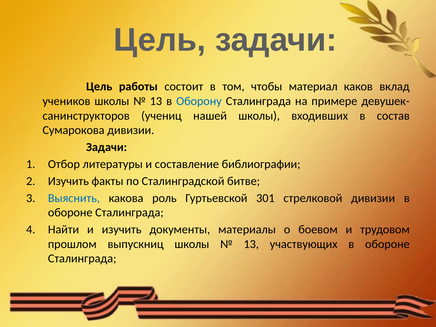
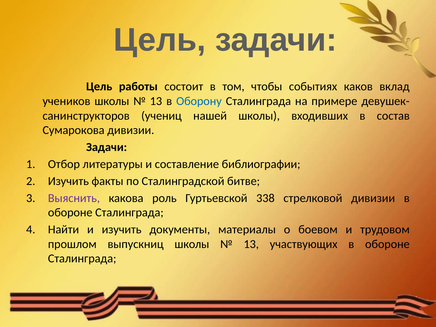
материал: материал -> событиях
Выяснить colour: blue -> purple
301: 301 -> 338
